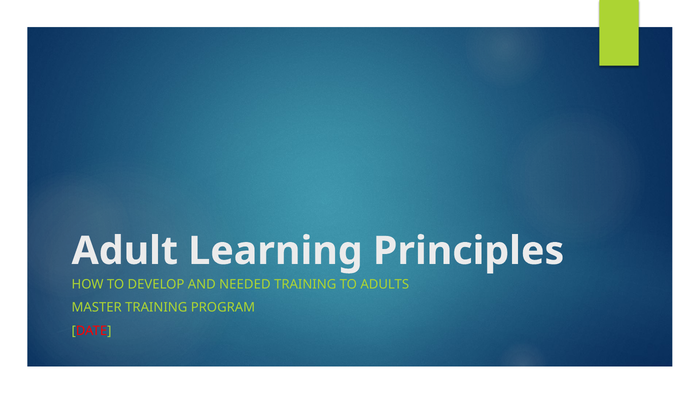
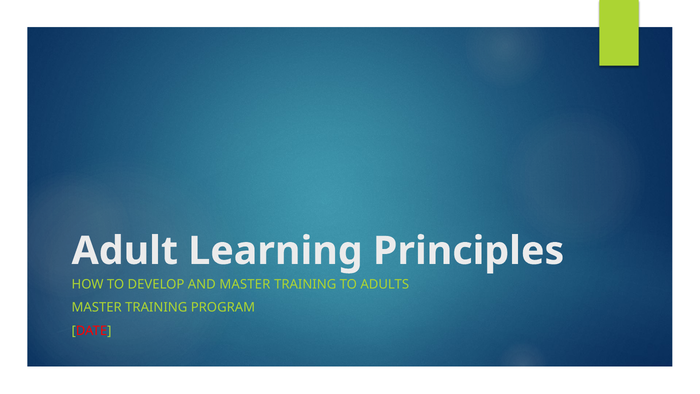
AND NEEDED: NEEDED -> MASTER
